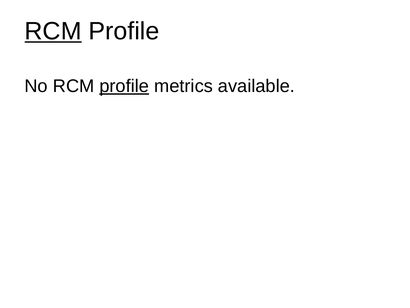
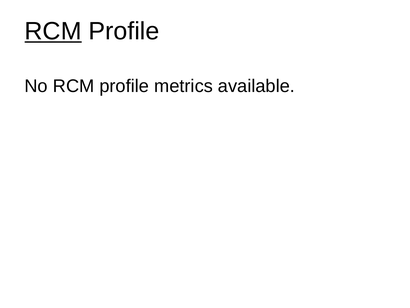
profile at (124, 86) underline: present -> none
